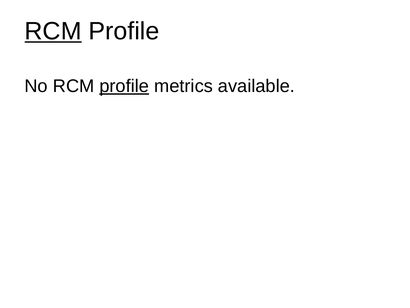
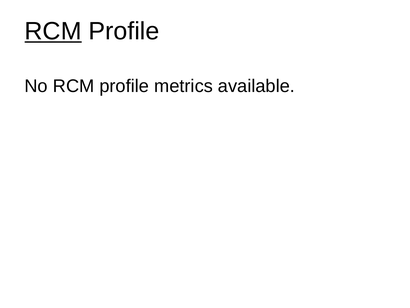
profile at (124, 86) underline: present -> none
